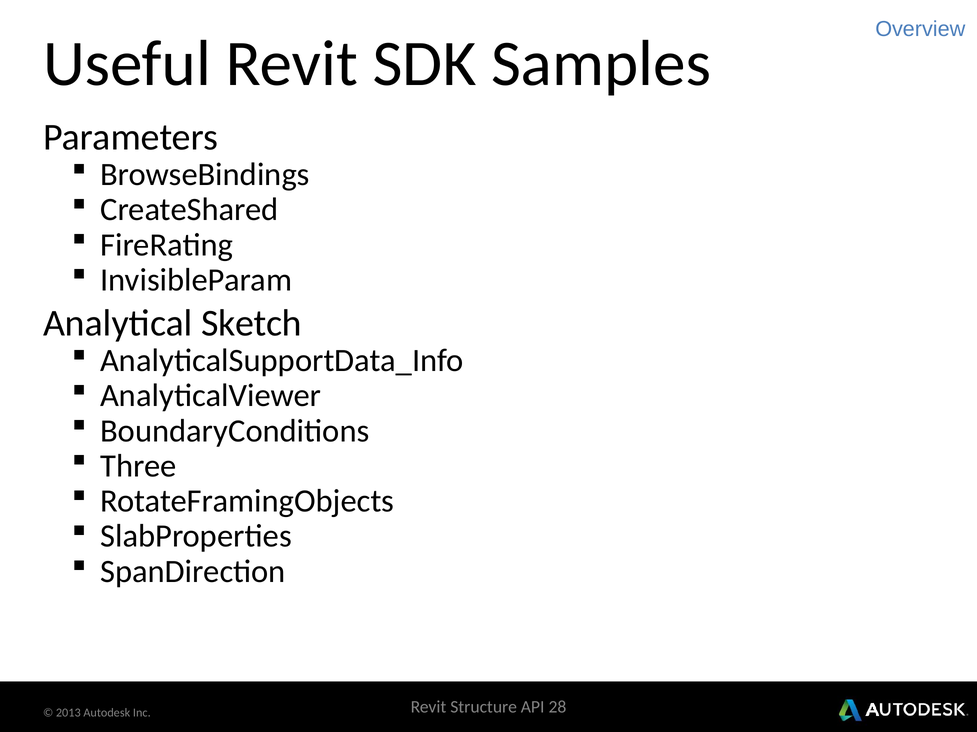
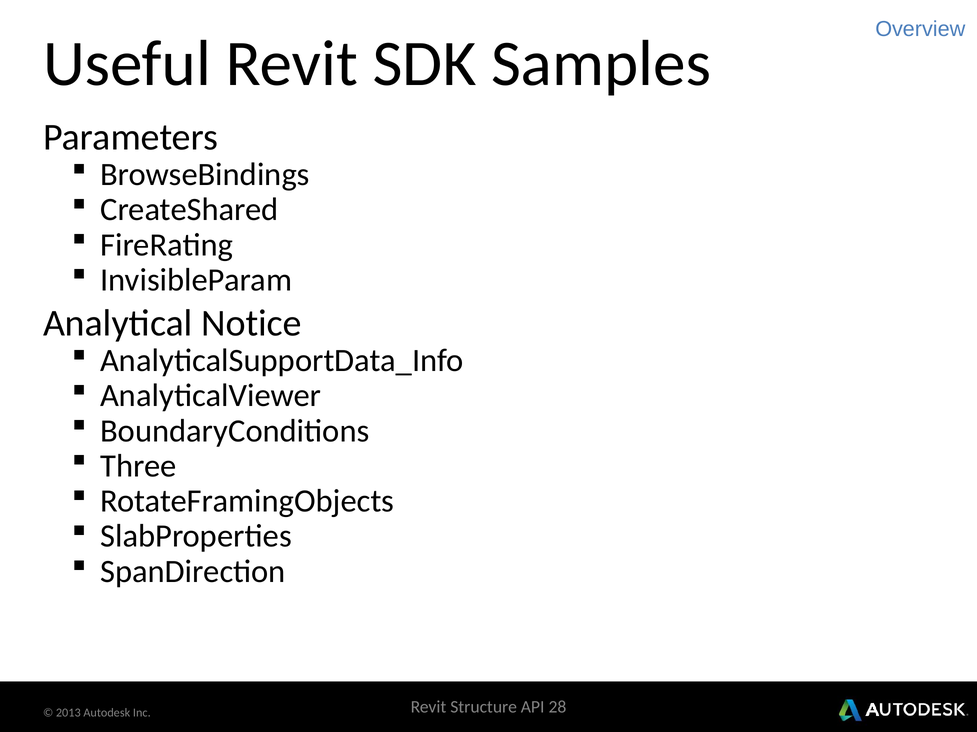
Sketch: Sketch -> Notice
